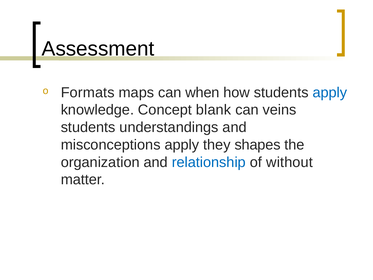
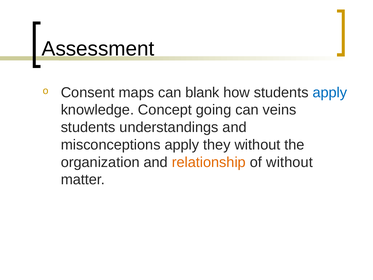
Formats: Formats -> Consent
when: when -> blank
blank: blank -> going
they shapes: shapes -> without
relationship colour: blue -> orange
